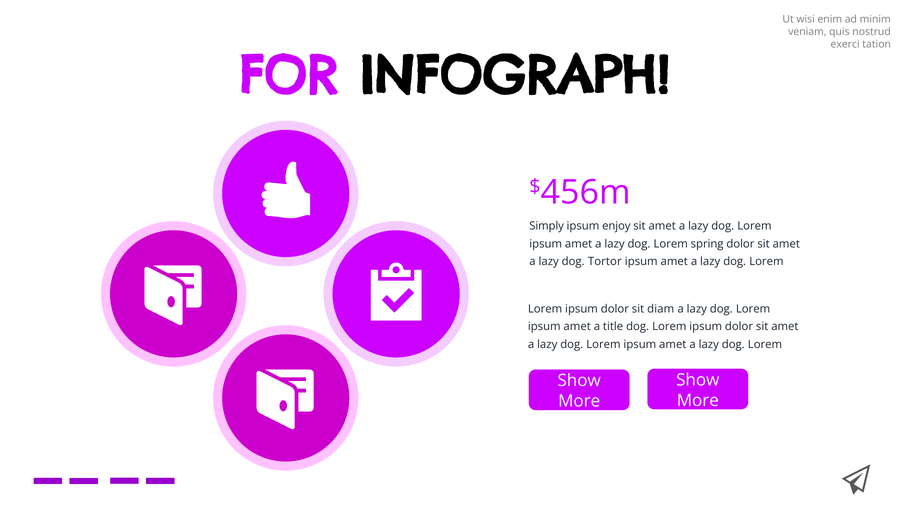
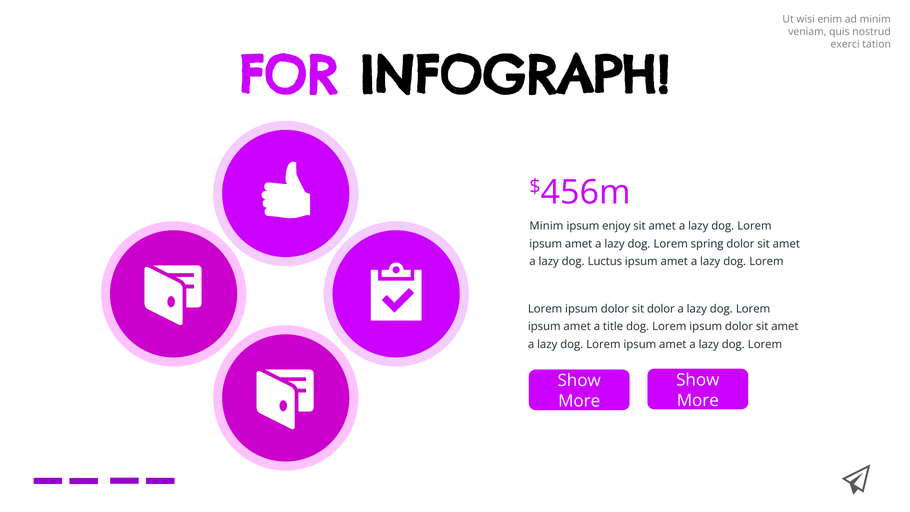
Simply at (547, 226): Simply -> Minim
Tortor: Tortor -> Luctus
sit diam: diam -> dolor
